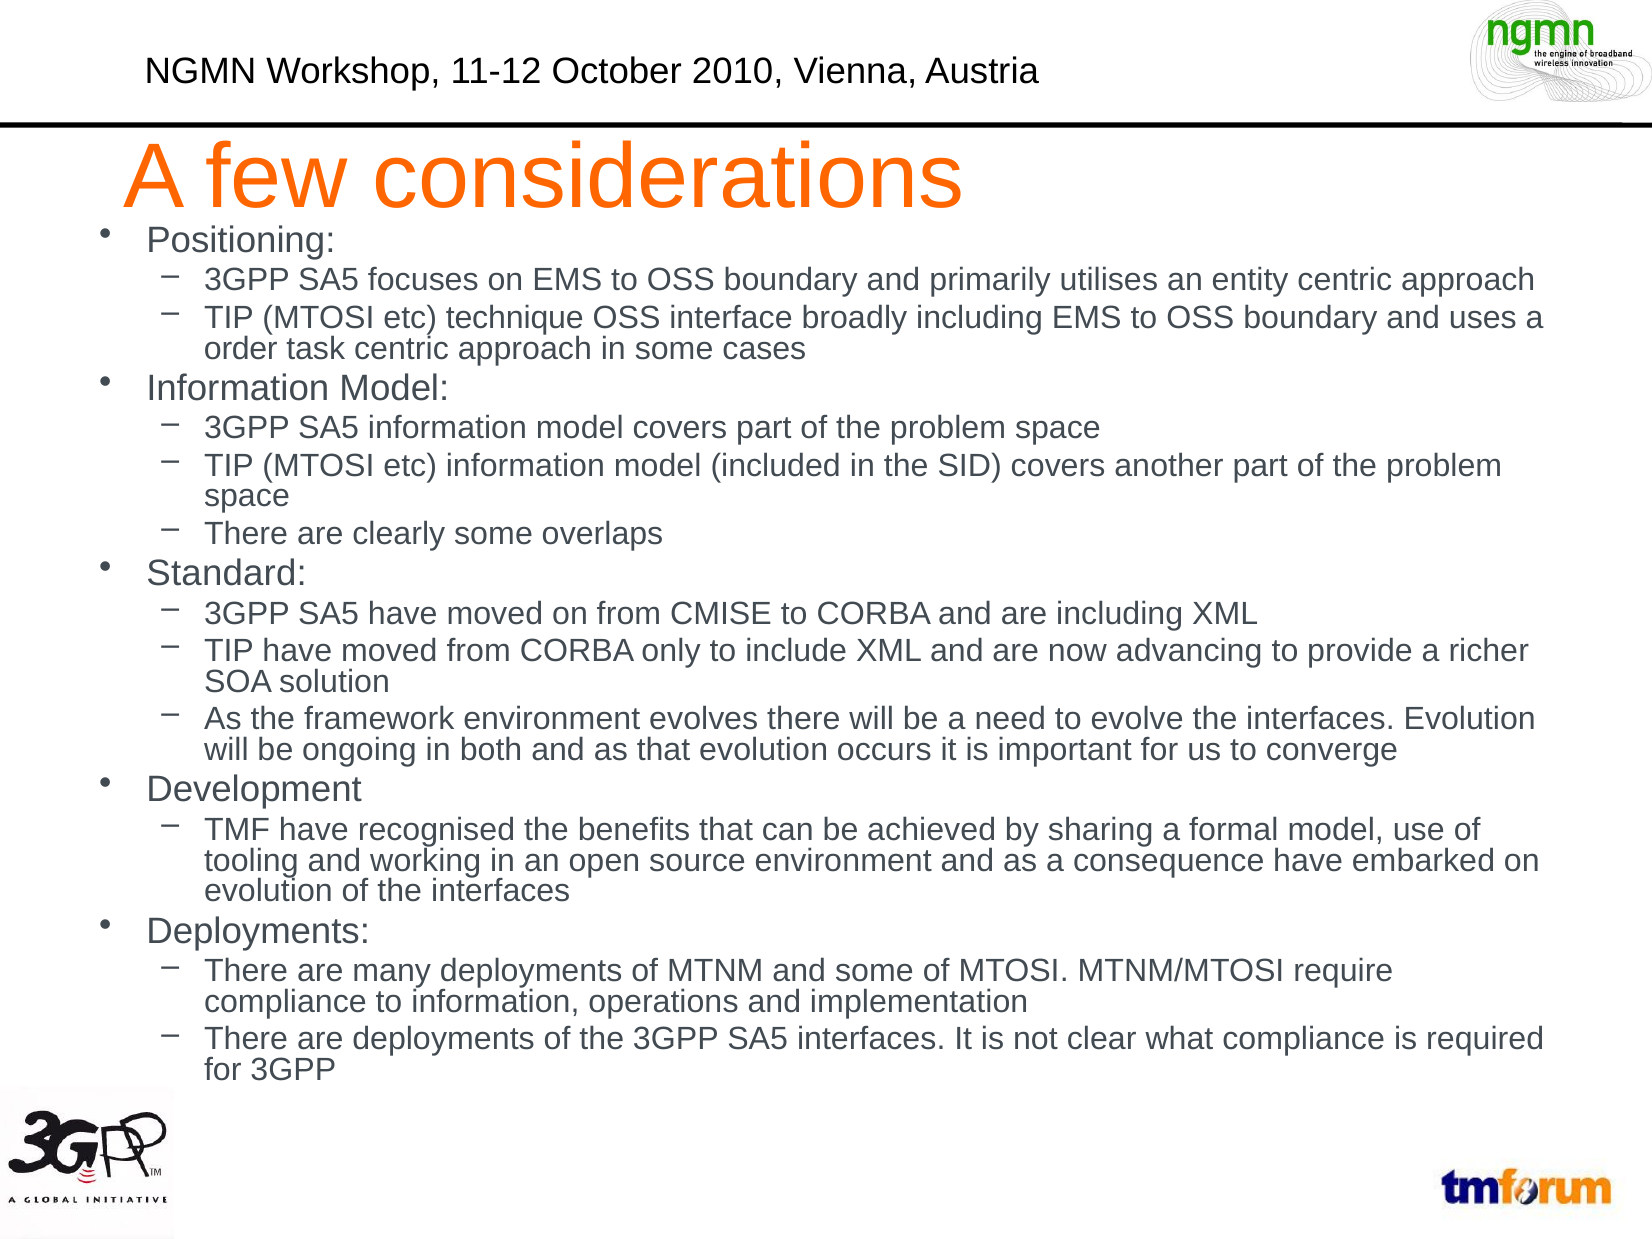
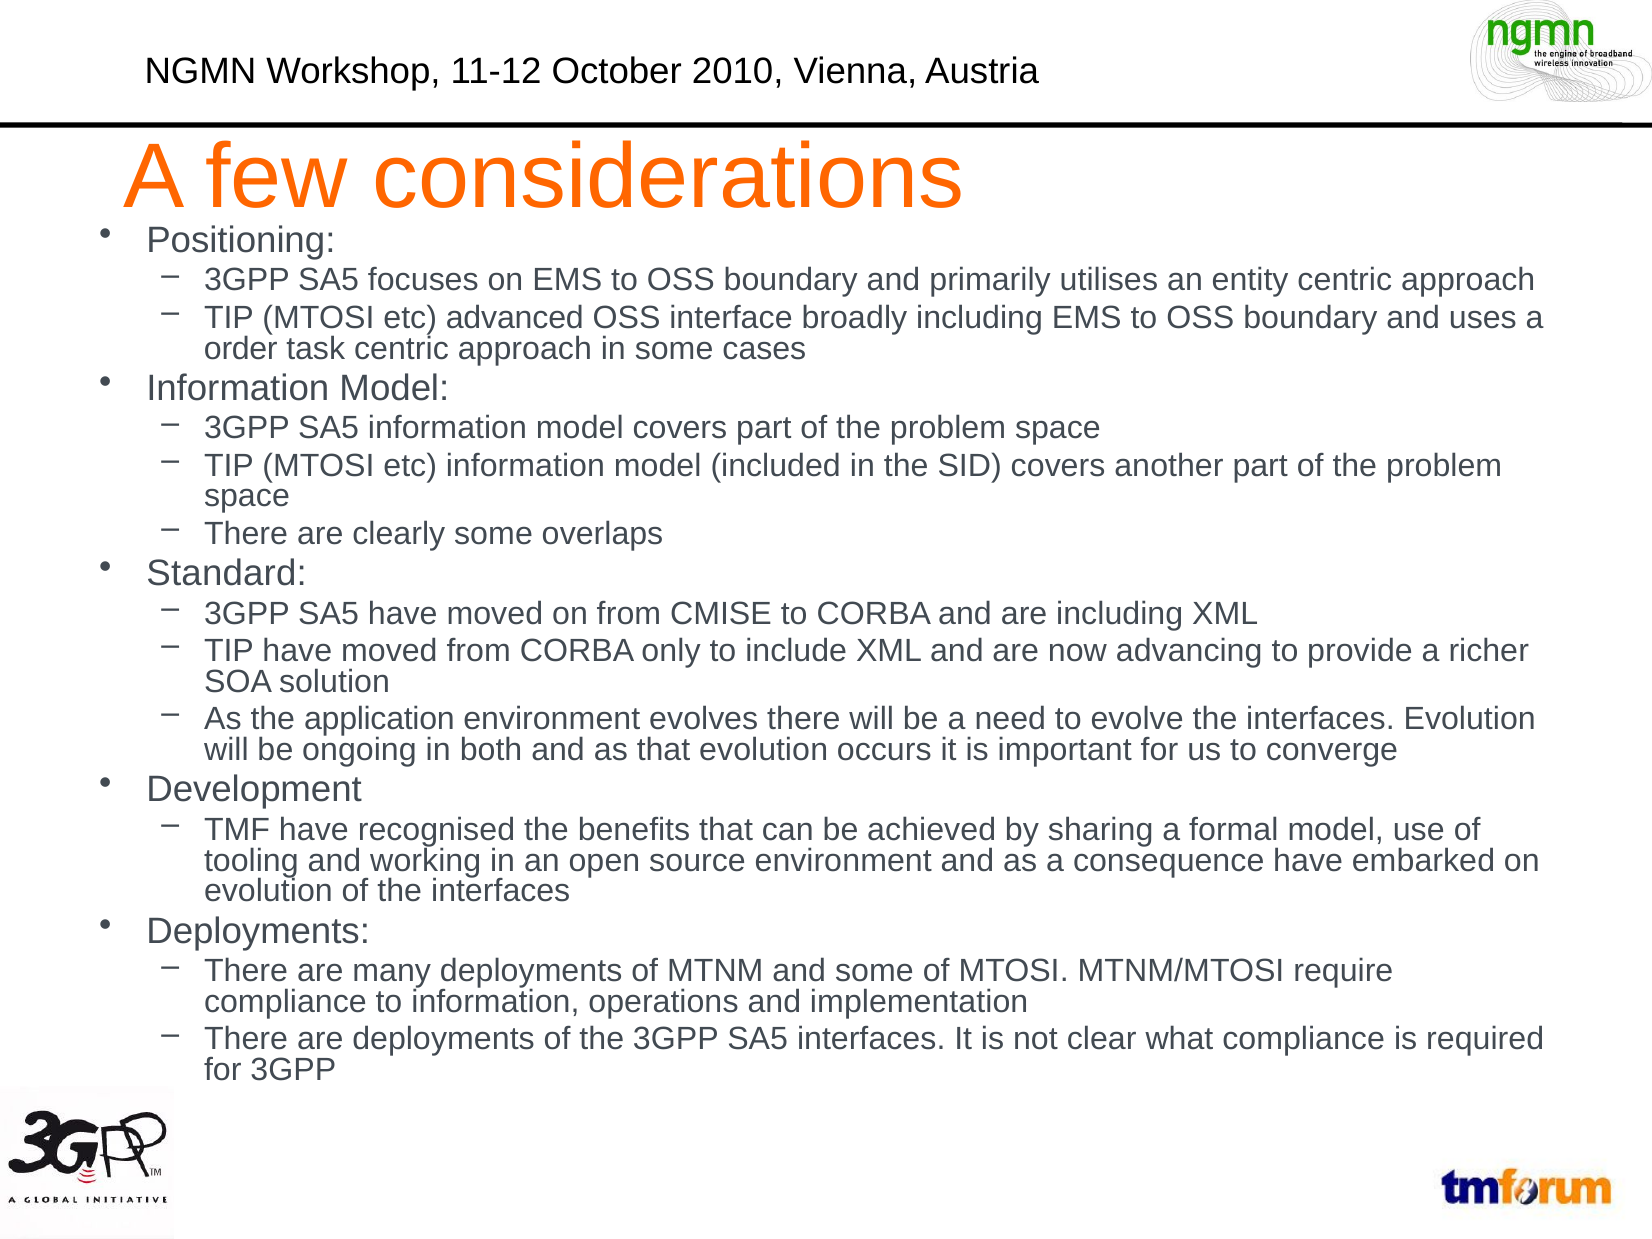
technique: technique -> advanced
framework: framework -> application
